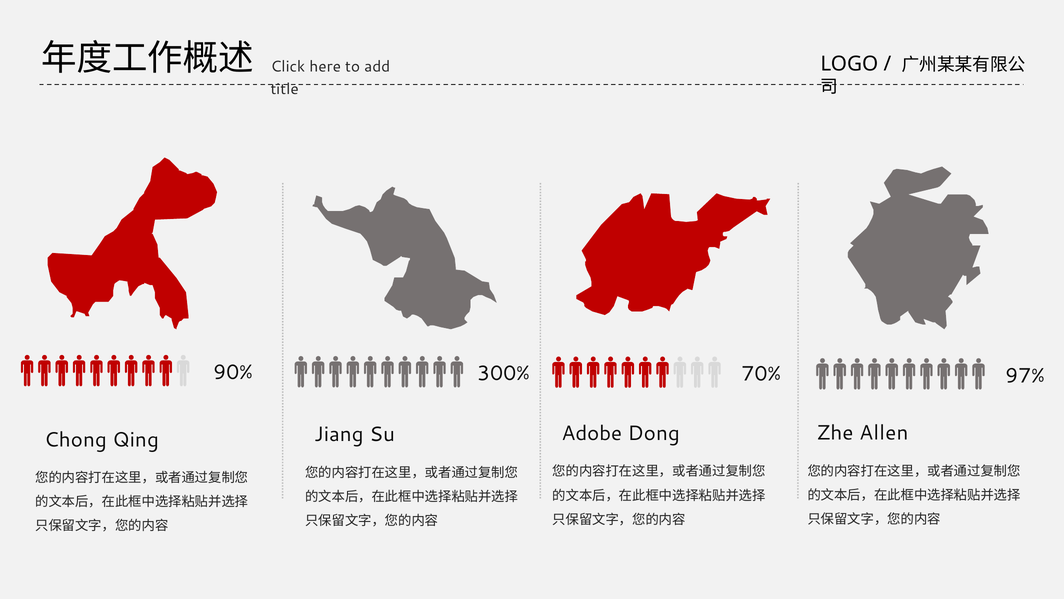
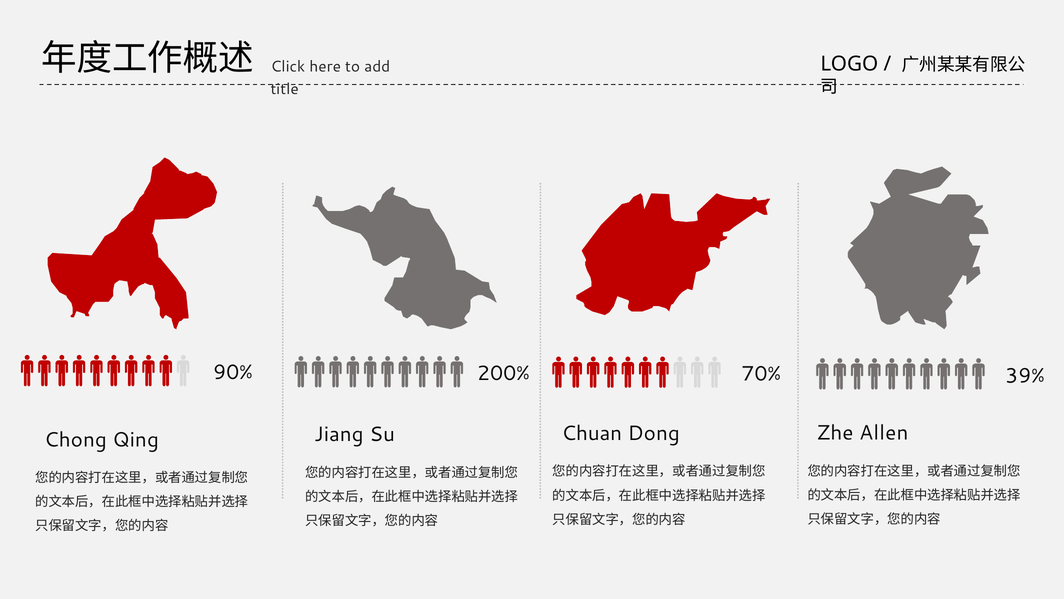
300%: 300% -> 200%
97%: 97% -> 39%
Adobe: Adobe -> Chuan
